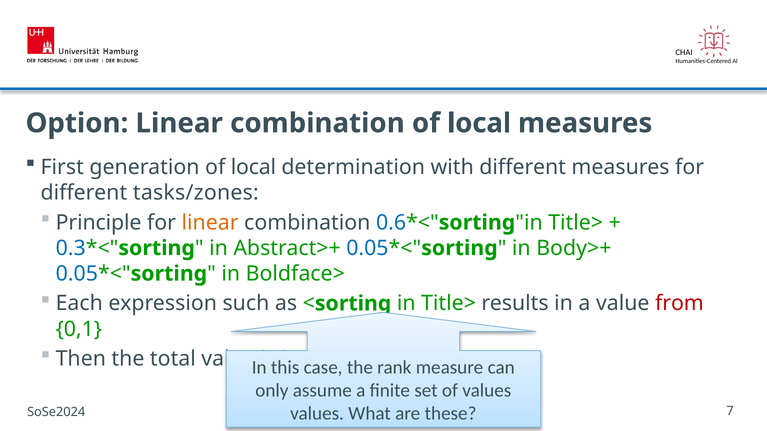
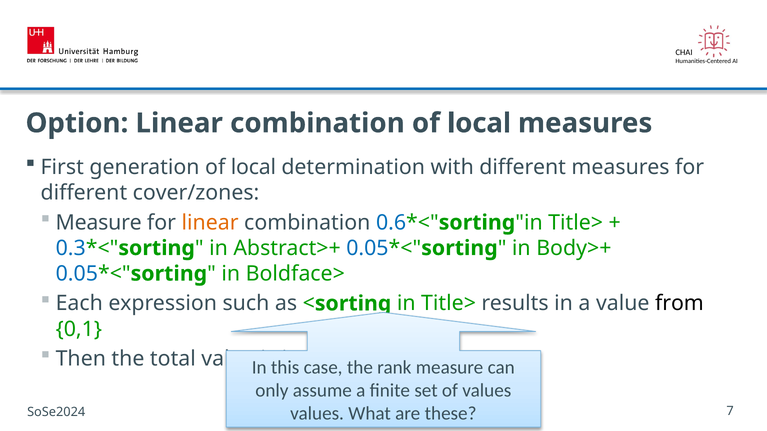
tasks/zones: tasks/zones -> cover/zones
Principle at (99, 223): Principle -> Measure
from colour: red -> black
